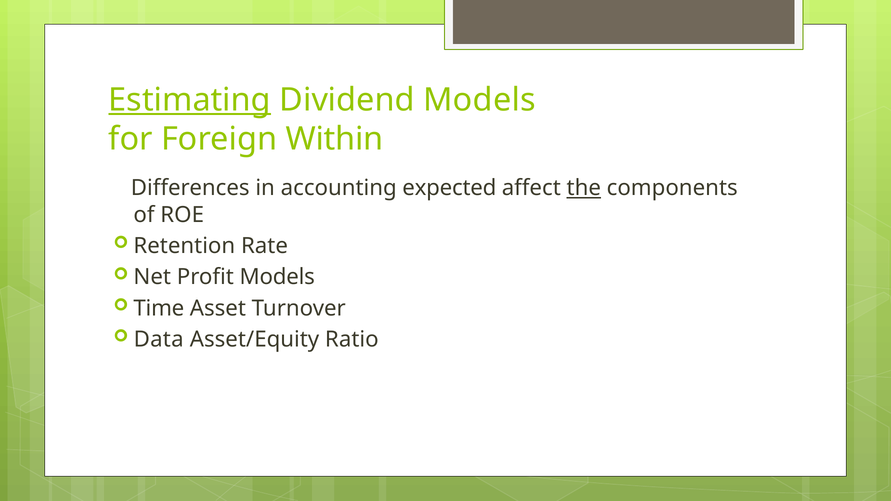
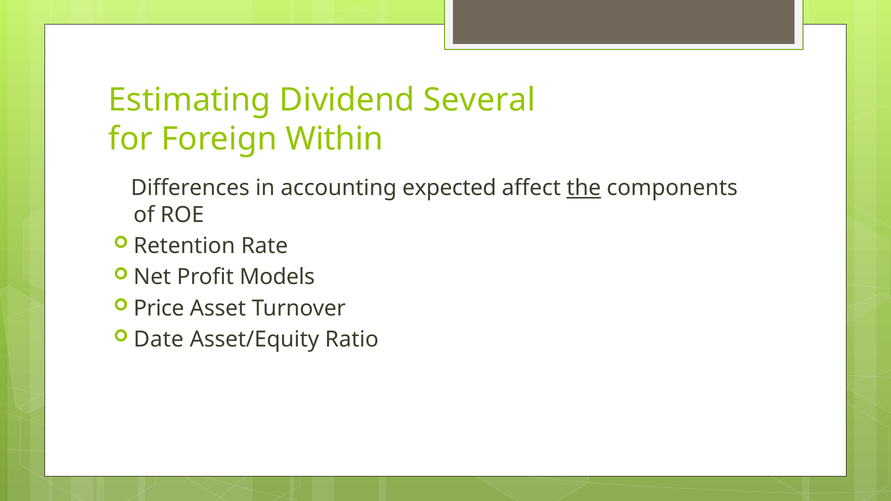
Estimating underline: present -> none
Dividend Models: Models -> Several
Time: Time -> Price
Data: Data -> Date
